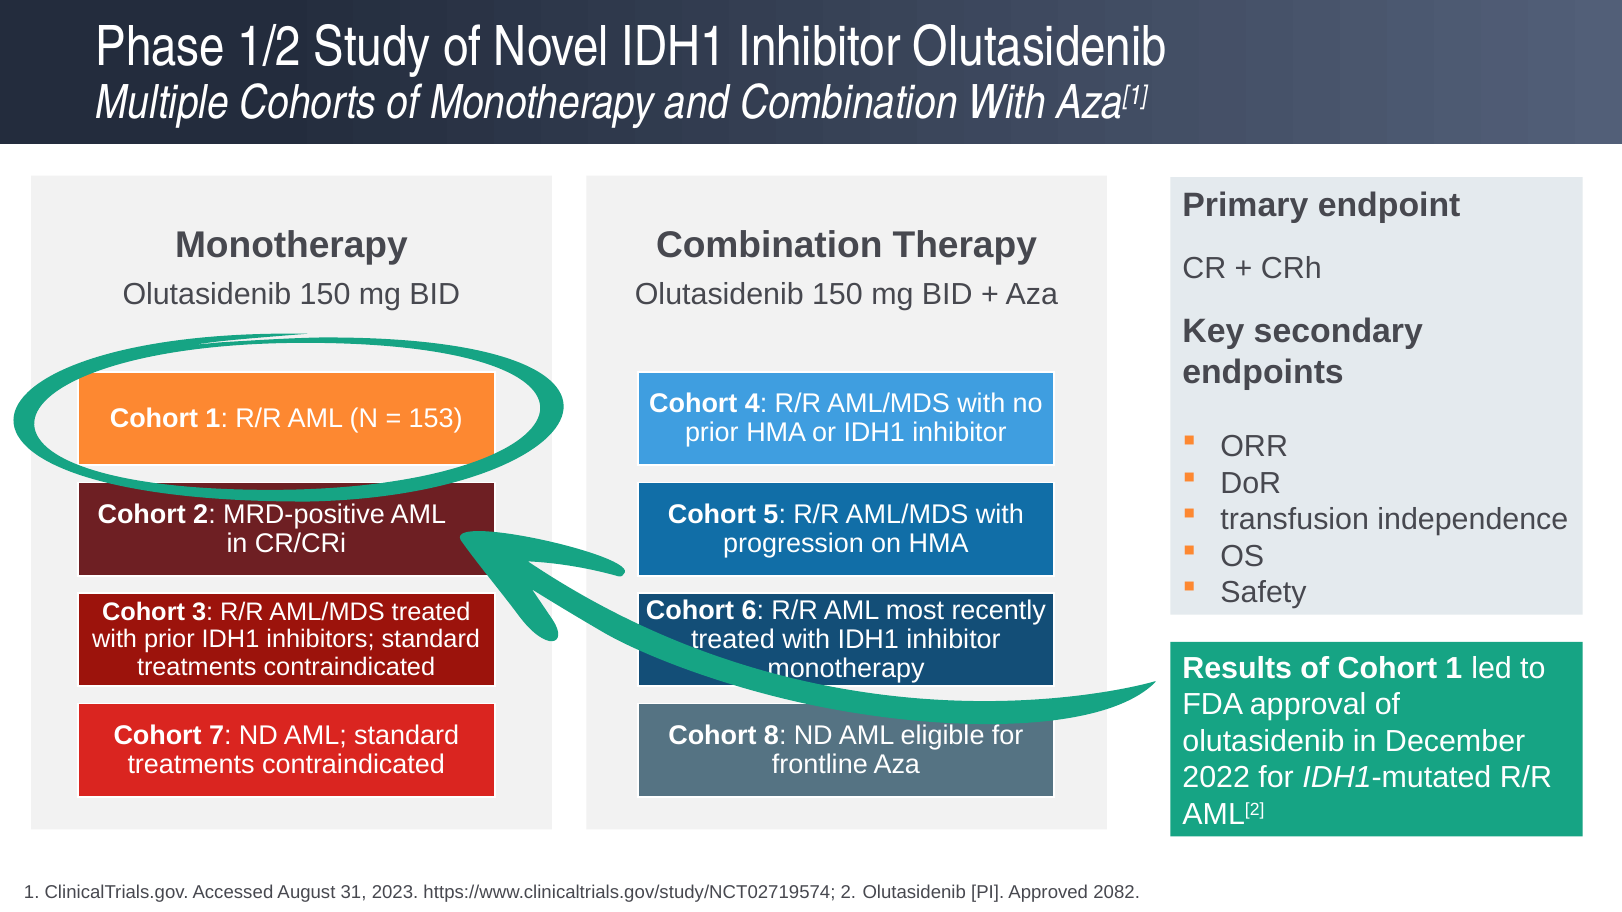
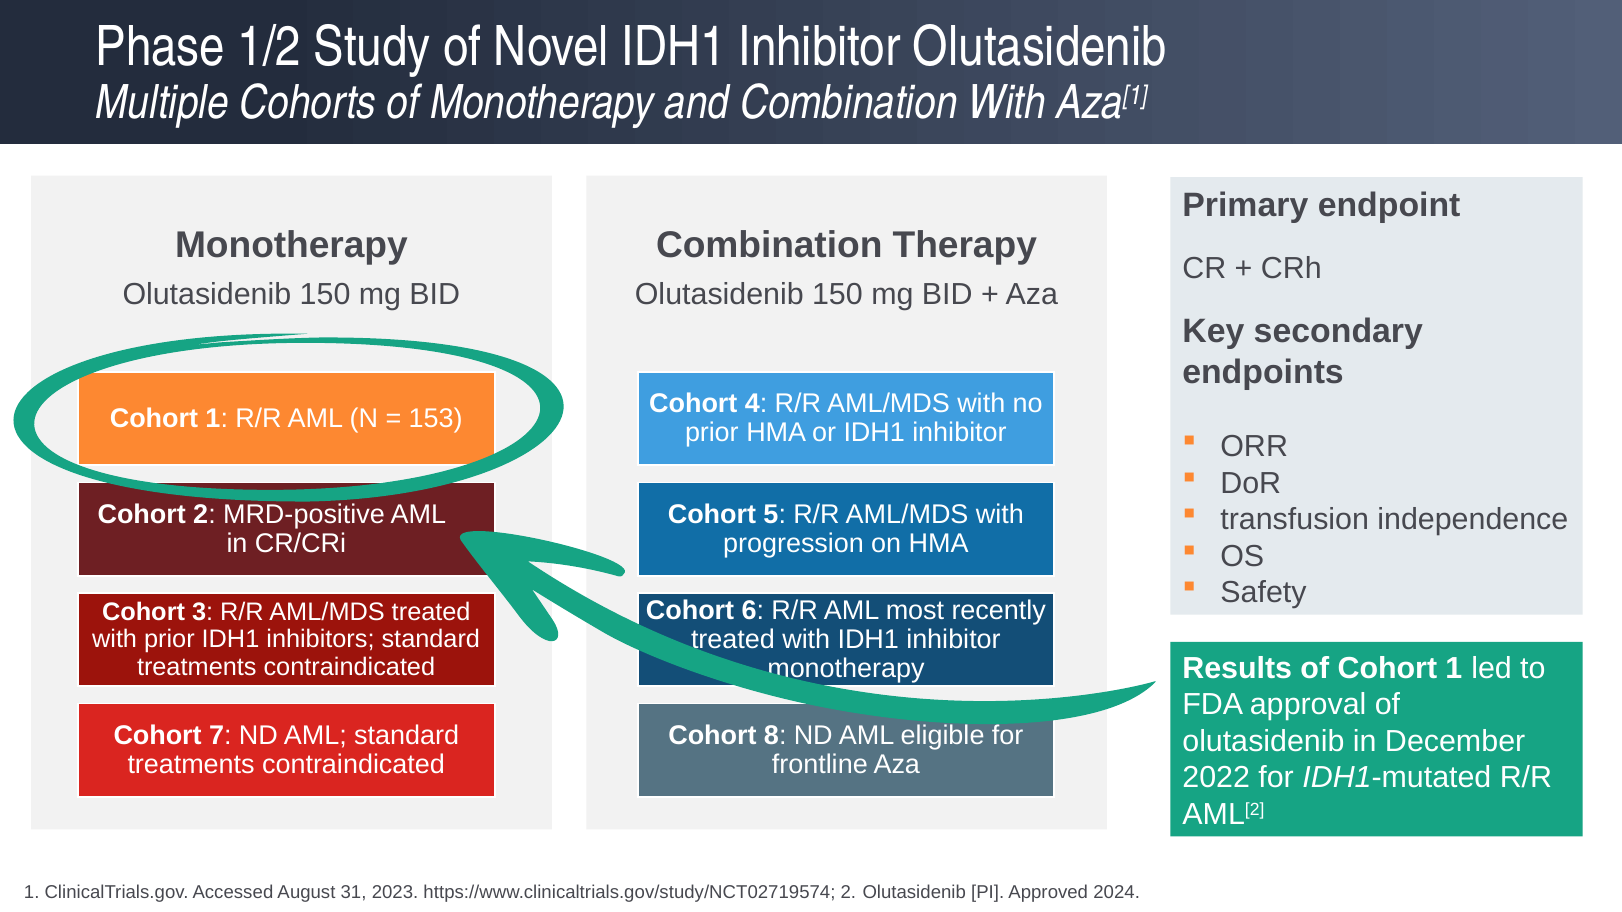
2082: 2082 -> 2024
